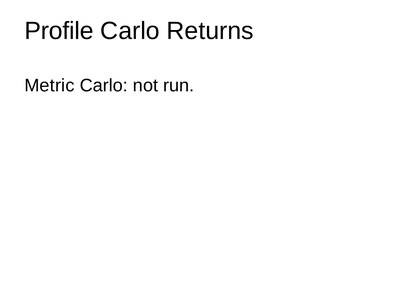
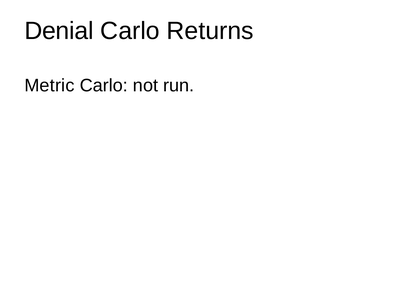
Profile: Profile -> Denial
